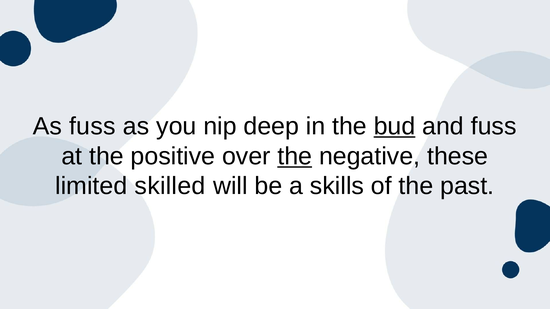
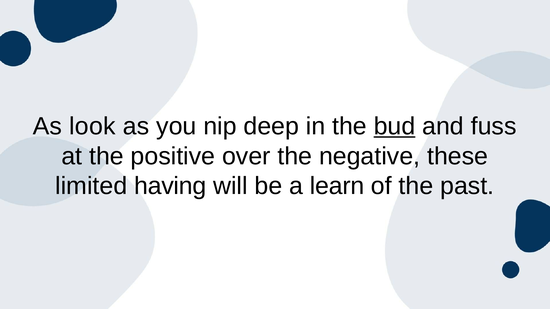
As fuss: fuss -> look
the at (295, 156) underline: present -> none
skilled: skilled -> having
skills: skills -> learn
